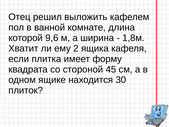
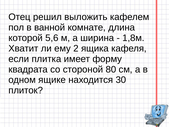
9,6: 9,6 -> 5,6
45: 45 -> 80
